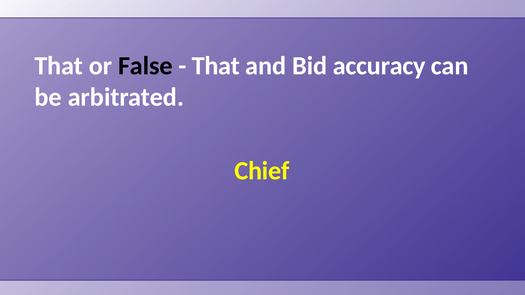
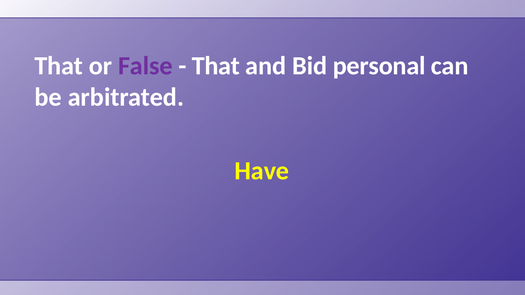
False colour: black -> purple
accuracy: accuracy -> personal
Chief: Chief -> Have
